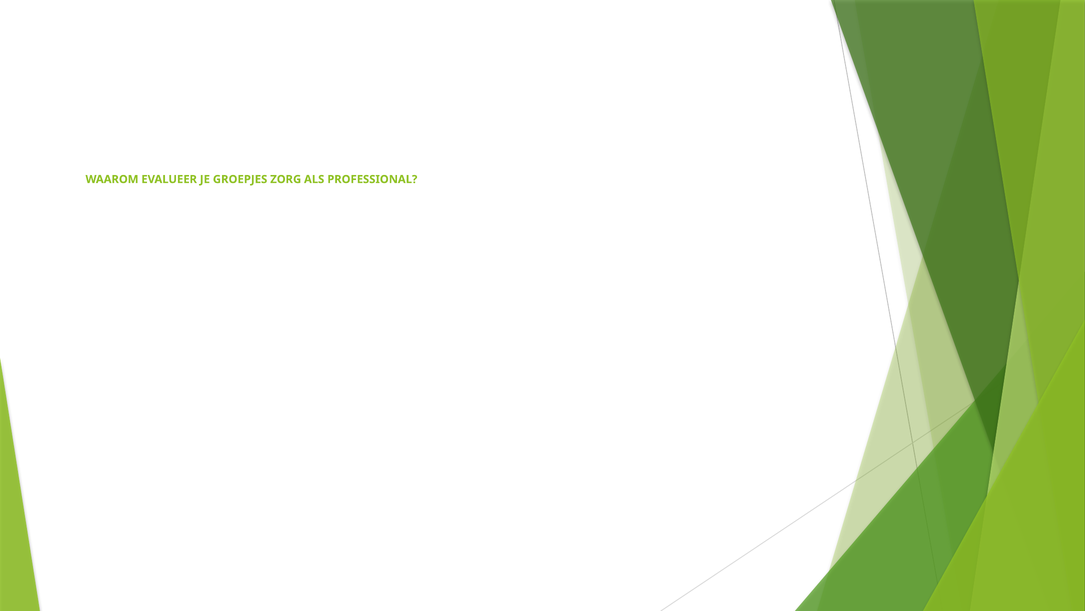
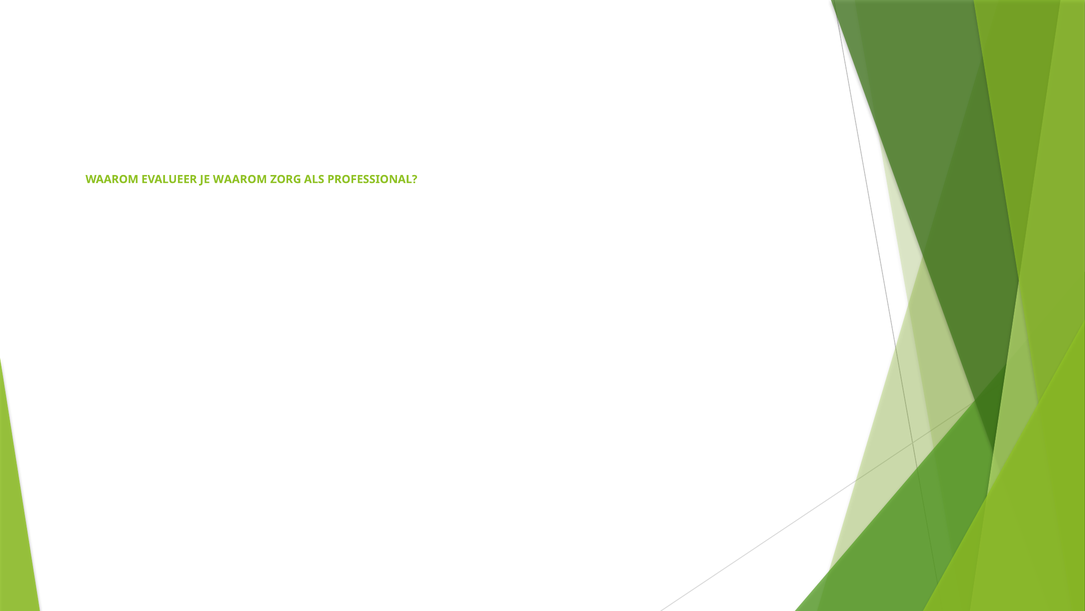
JE GROEPJES: GROEPJES -> WAAROM
